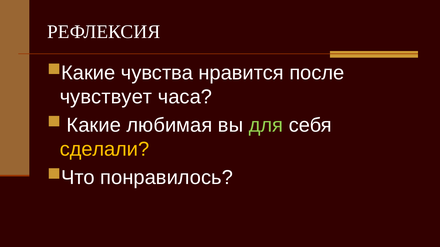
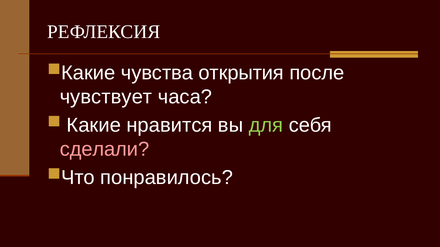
нравится: нравится -> открытия
любимая: любимая -> нравится
сделали colour: yellow -> pink
